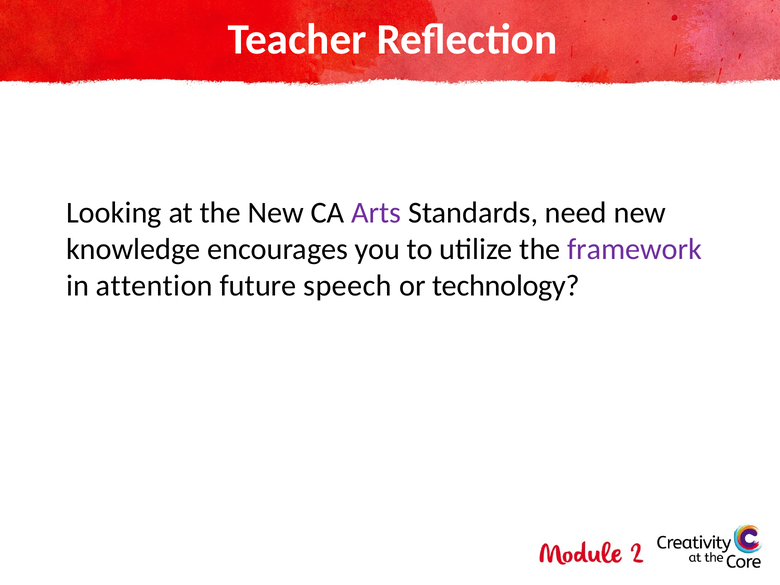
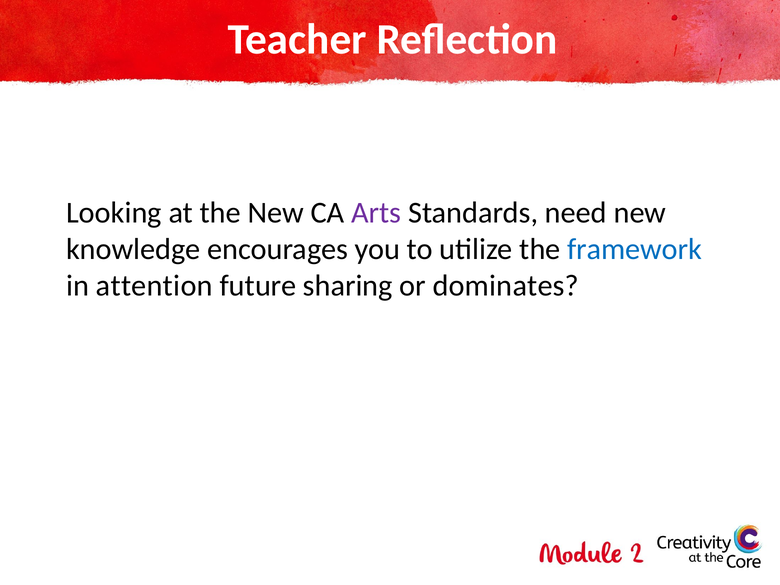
framework colour: purple -> blue
speech: speech -> sharing
technology: technology -> dominates
